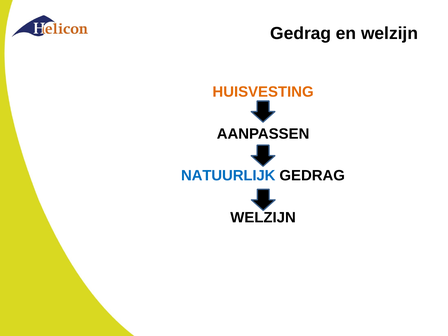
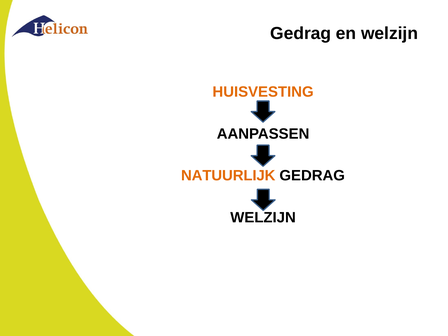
NATUURLIJK colour: blue -> orange
